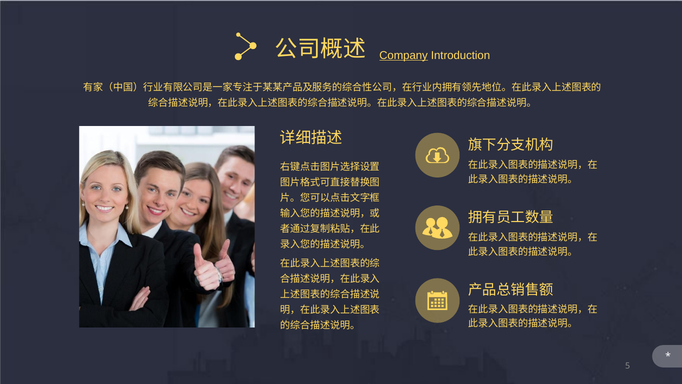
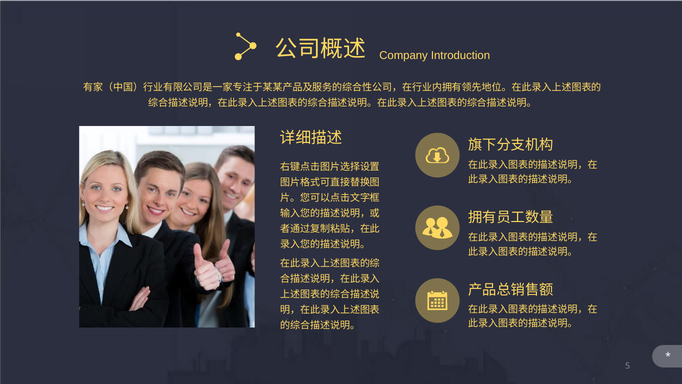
Company underline: present -> none
